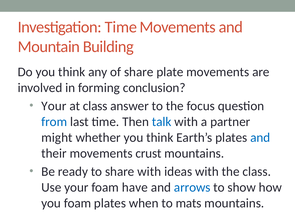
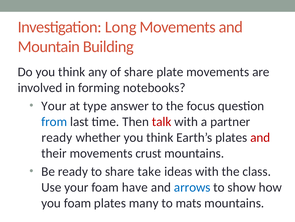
Investigation Time: Time -> Long
conclusion: conclusion -> notebooks
at class: class -> type
talk colour: blue -> red
might at (57, 137): might -> ready
and at (260, 137) colour: blue -> red
share with: with -> take
when: when -> many
